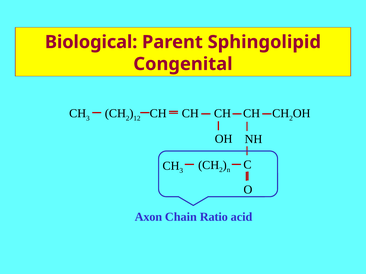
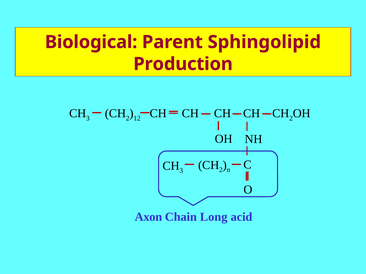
Congenital: Congenital -> Production
Ratio: Ratio -> Long
